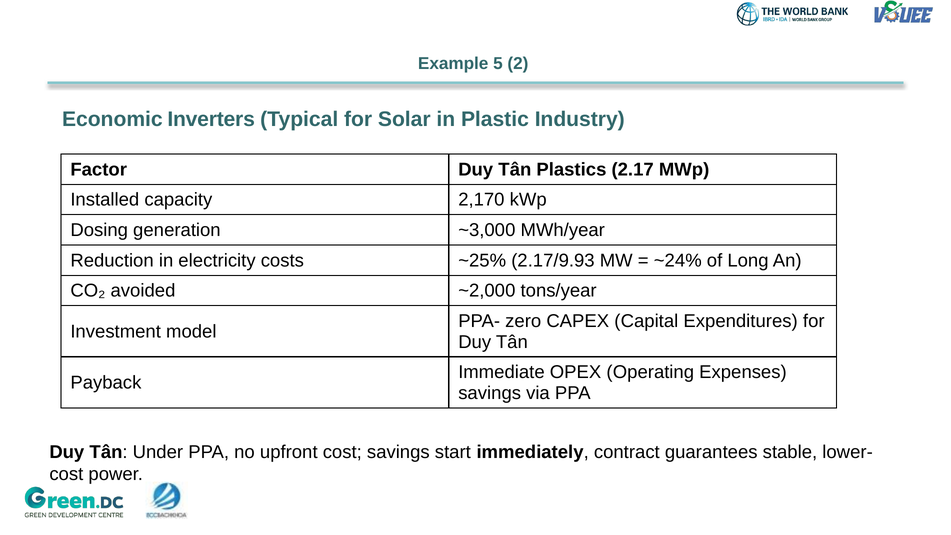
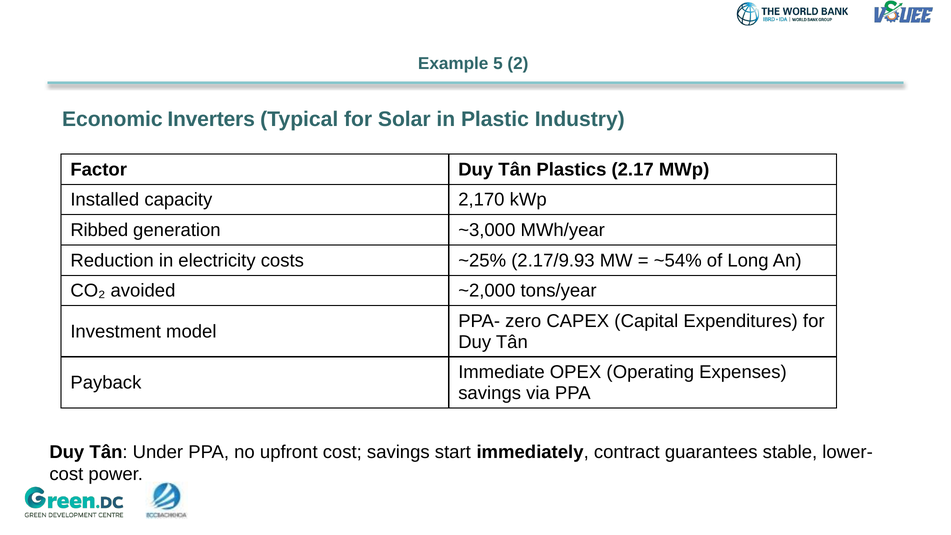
Dosing: Dosing -> Ribbed
~24%: ~24% -> ~54%
